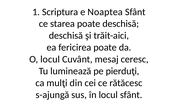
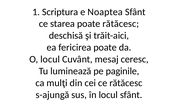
poate deschisă: deschisă -> rătăcesc
pierduţi: pierduţi -> paginile
